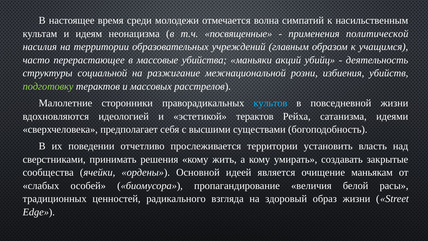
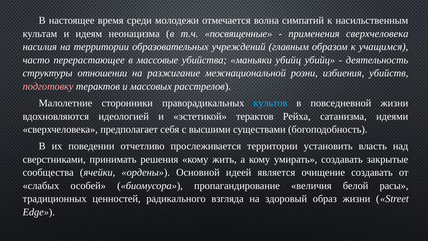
применения политической: политической -> сверхчеловека
маньяки акций: акций -> убийц
социальной: социальной -> отношении
подготовку colour: light green -> pink
очищение маньякам: маньякам -> создавать
